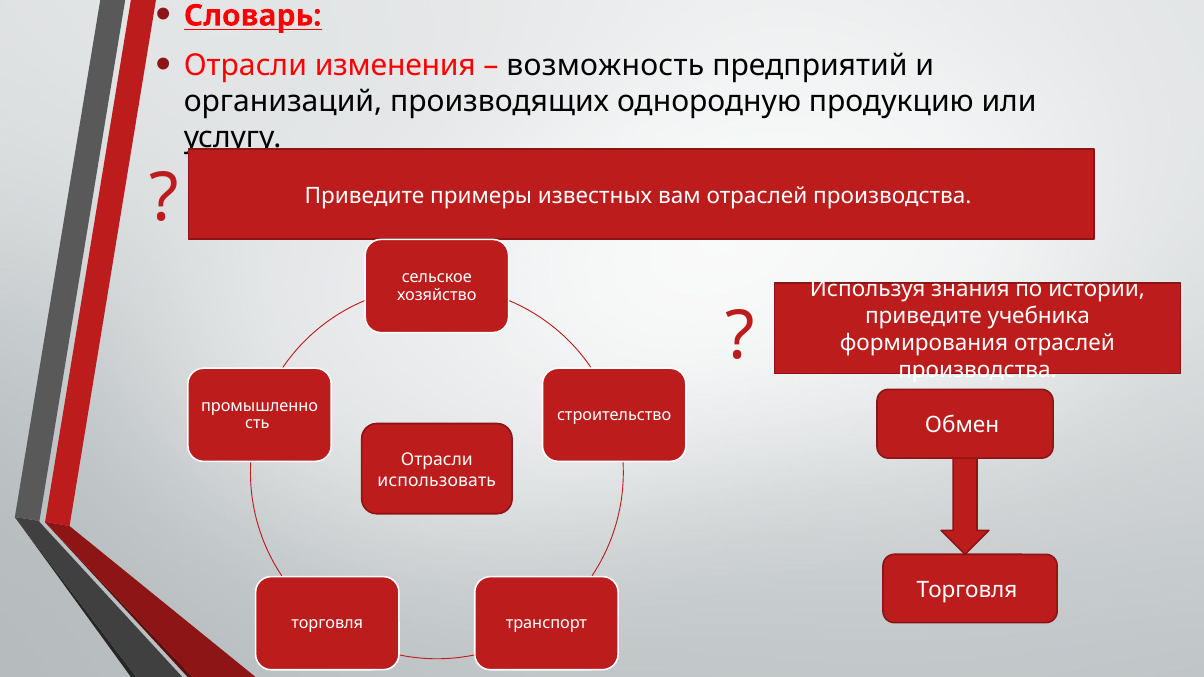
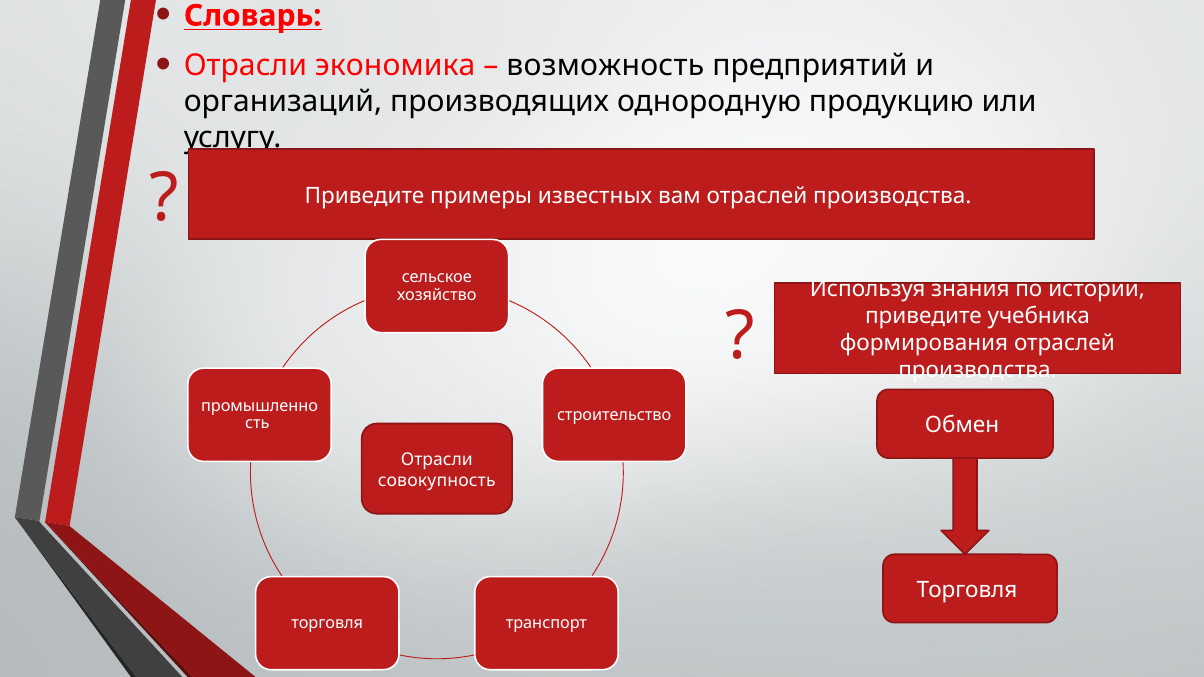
изменения: изменения -> экономика
использовать: использовать -> совокупность
